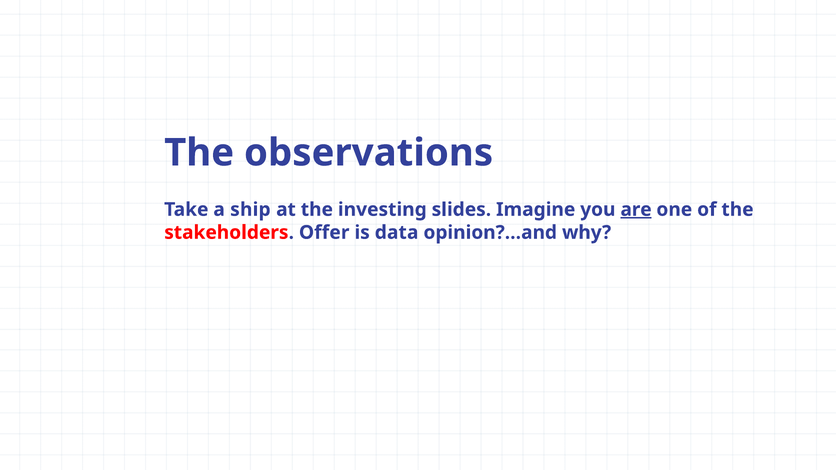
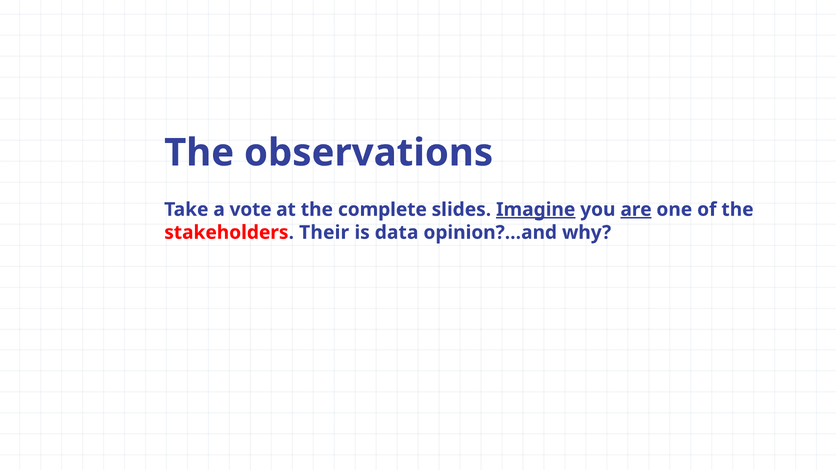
ship: ship -> vote
investing: investing -> complete
Imagine underline: none -> present
Offer: Offer -> Their
